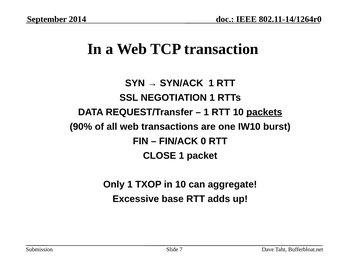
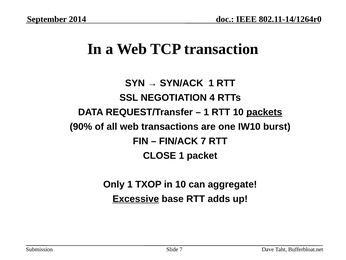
NEGOTIATION 1: 1 -> 4
FIN/ACK 0: 0 -> 7
Excessive underline: none -> present
